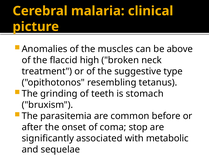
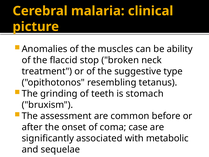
above: above -> ability
high: high -> stop
parasitemia: parasitemia -> assessment
stop: stop -> case
